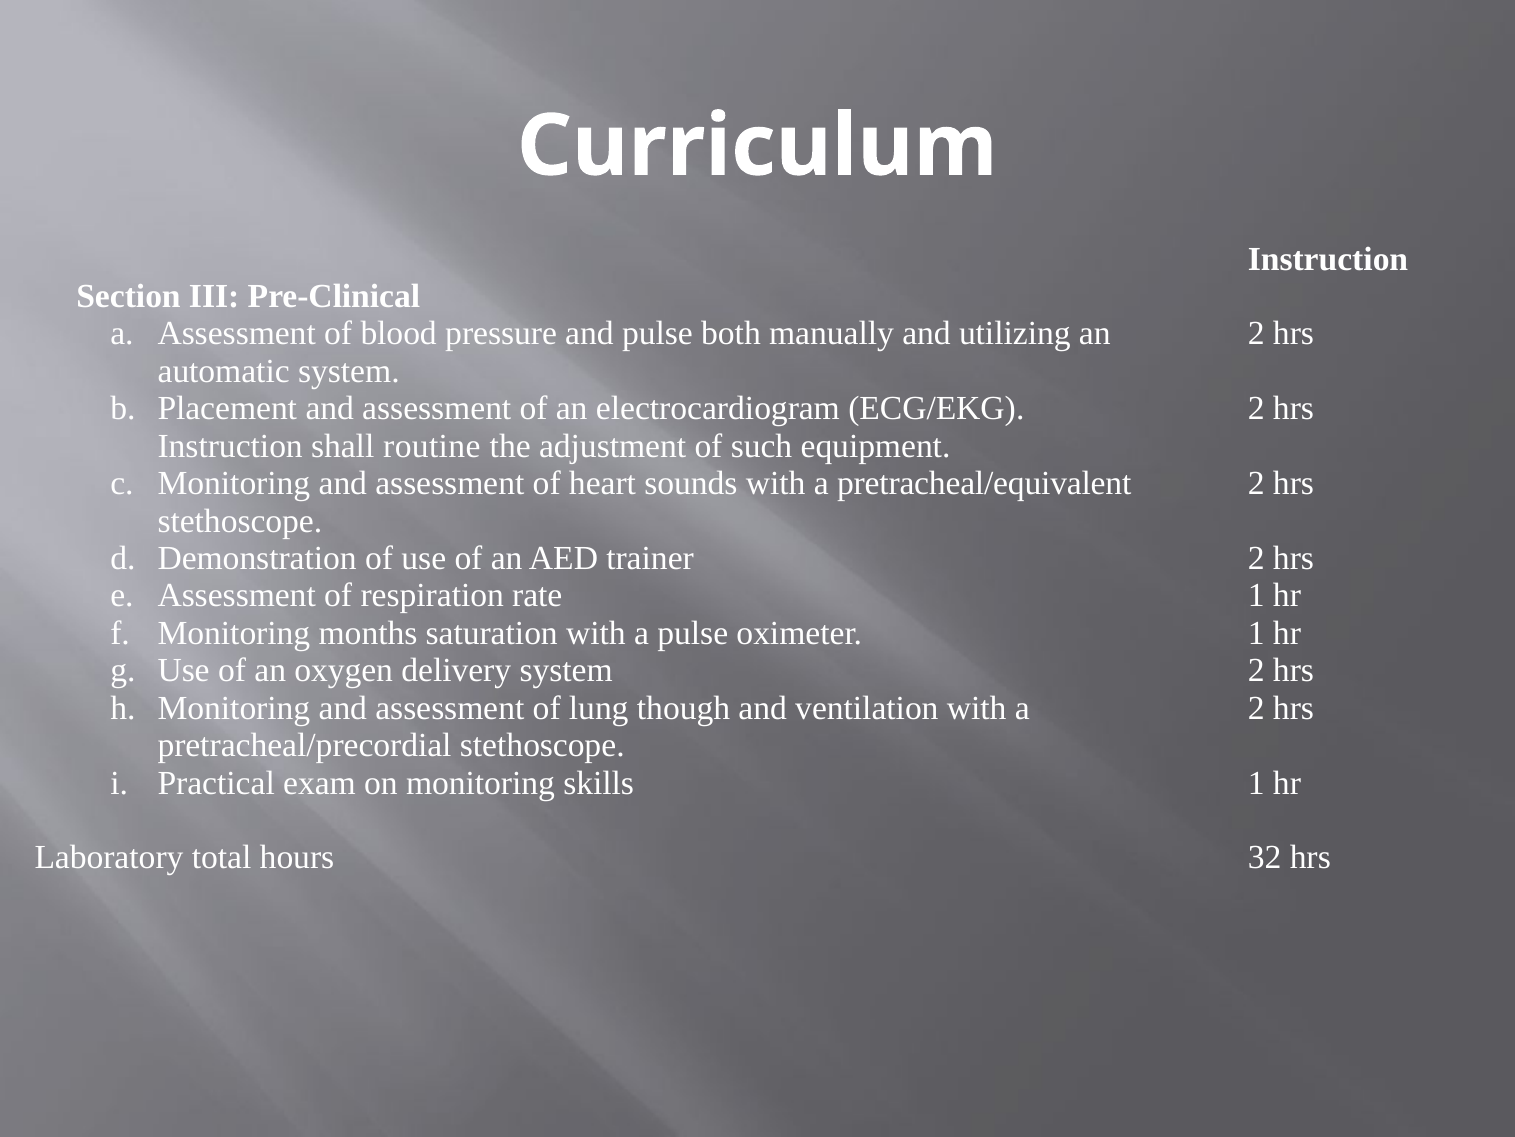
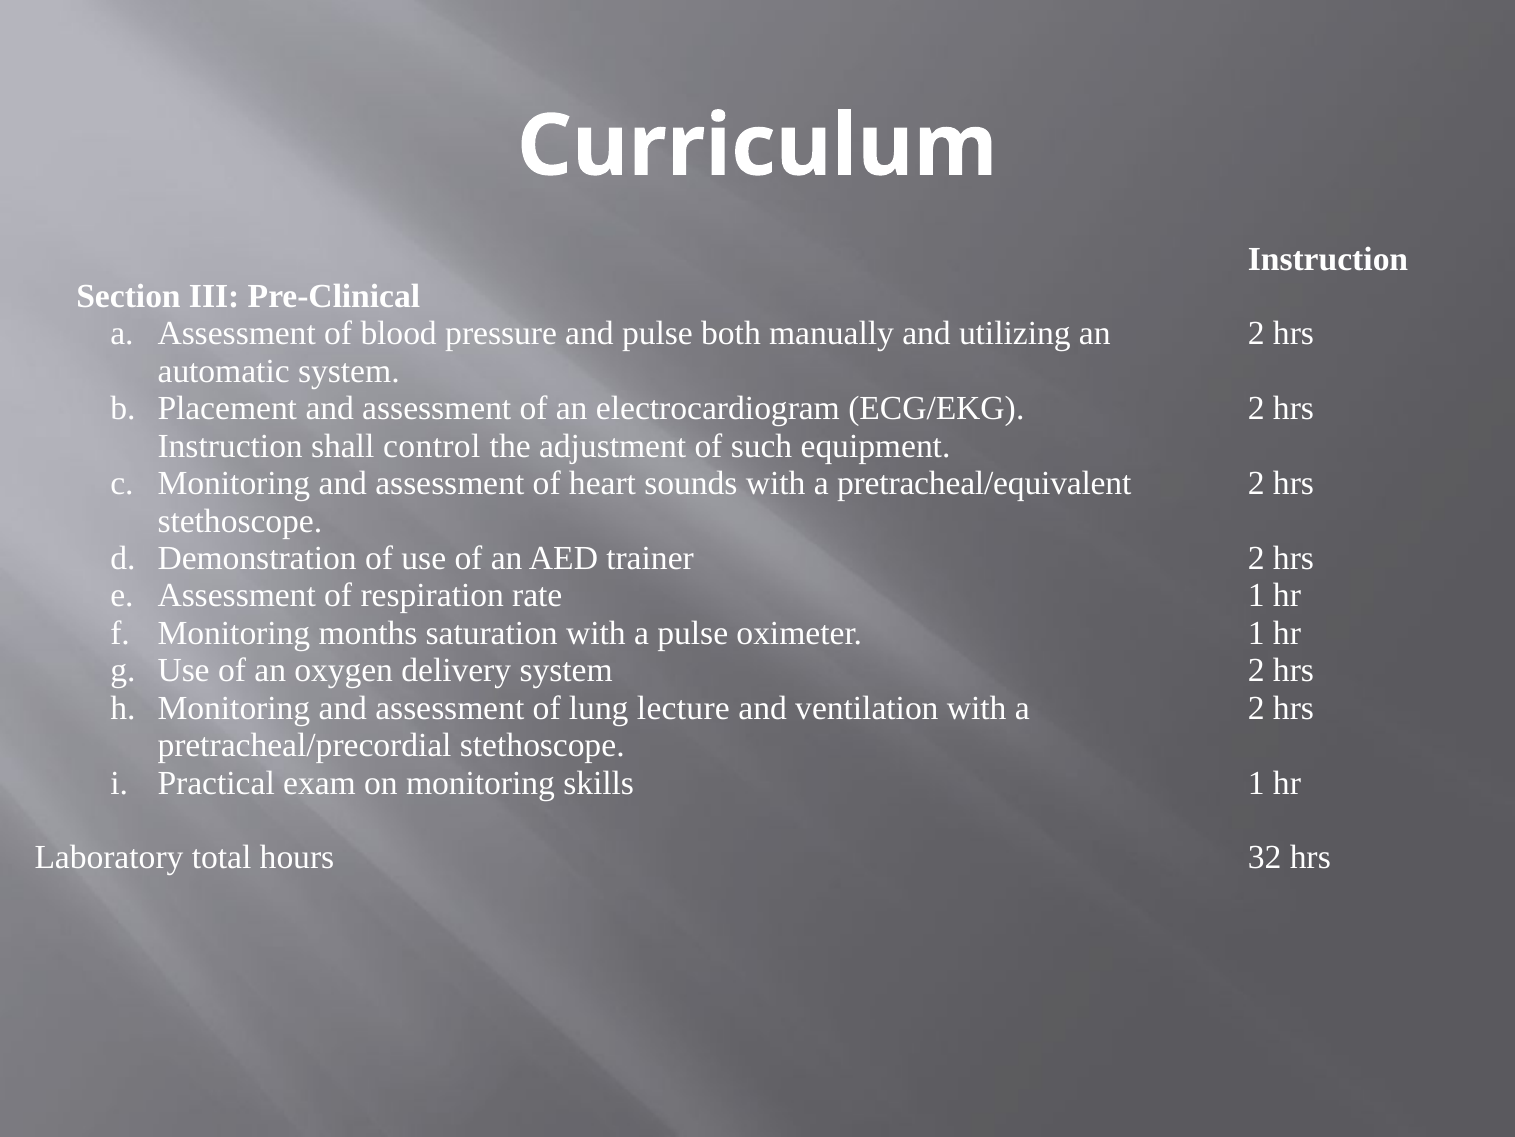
routine: routine -> control
though: though -> lecture
